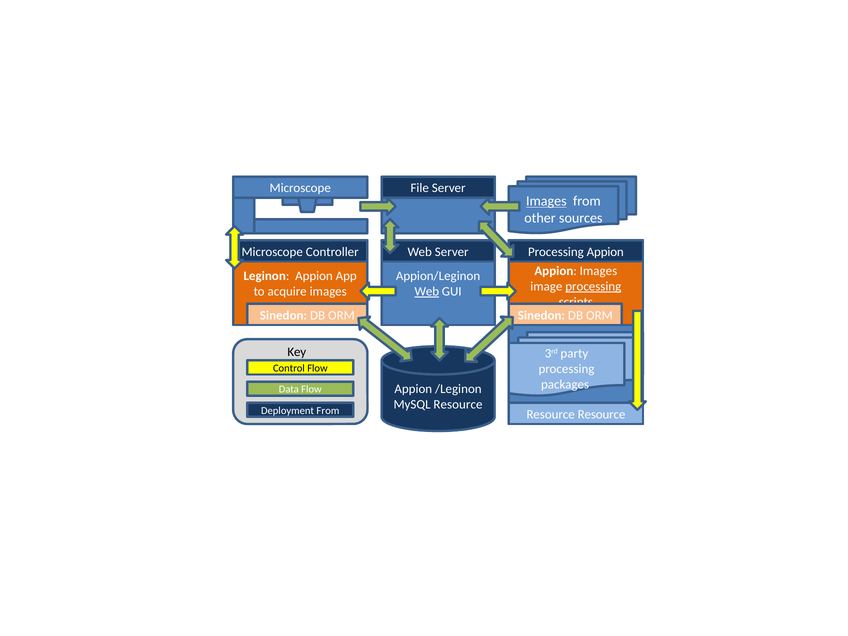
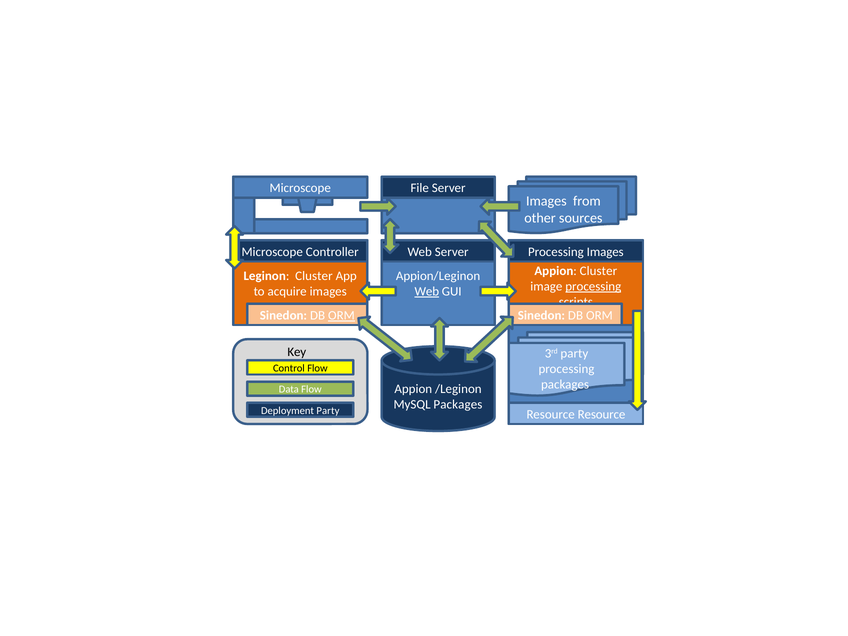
Images at (546, 201) underline: present -> none
Processing Appion: Appion -> Images
Appion Images: Images -> Cluster
Leginon Appion: Appion -> Cluster
ORM at (341, 315) underline: none -> present
MySQL Resource: Resource -> Packages
Deployment From: From -> Party
